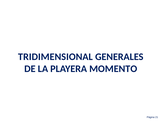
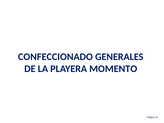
TRIDIMENSIONAL: TRIDIMENSIONAL -> CONFECCIONADO
